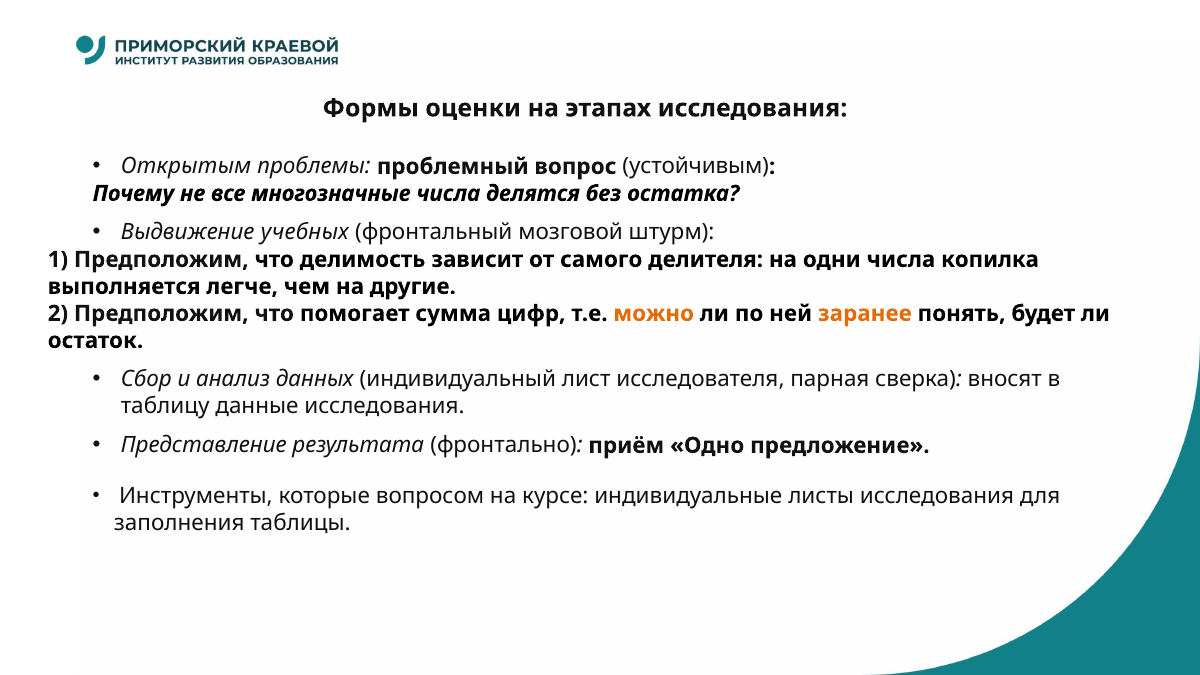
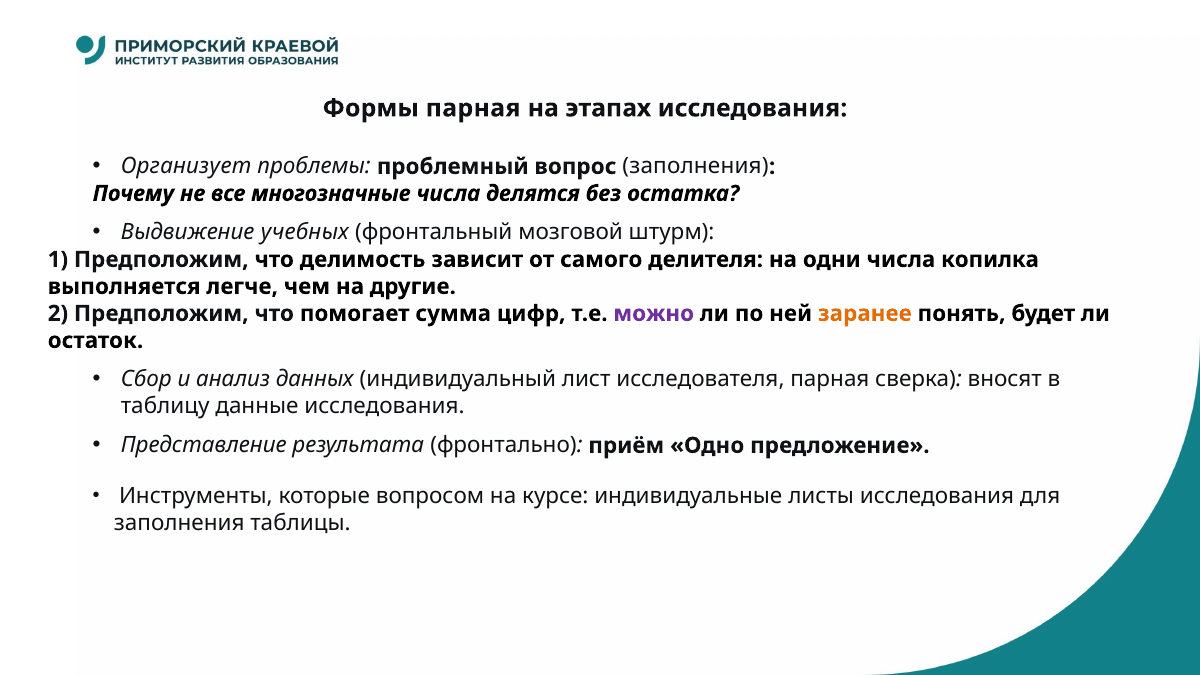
Формы оценки: оценки -> парная
Открытым: Открытым -> Организует
вопрос устойчивым: устойчивым -> заполнения
можно colour: orange -> purple
